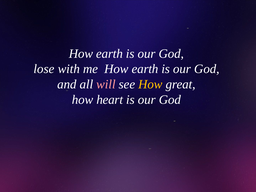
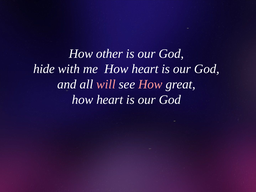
earth at (110, 54): earth -> other
lose: lose -> hide
me How earth: earth -> heart
How at (150, 84) colour: yellow -> pink
